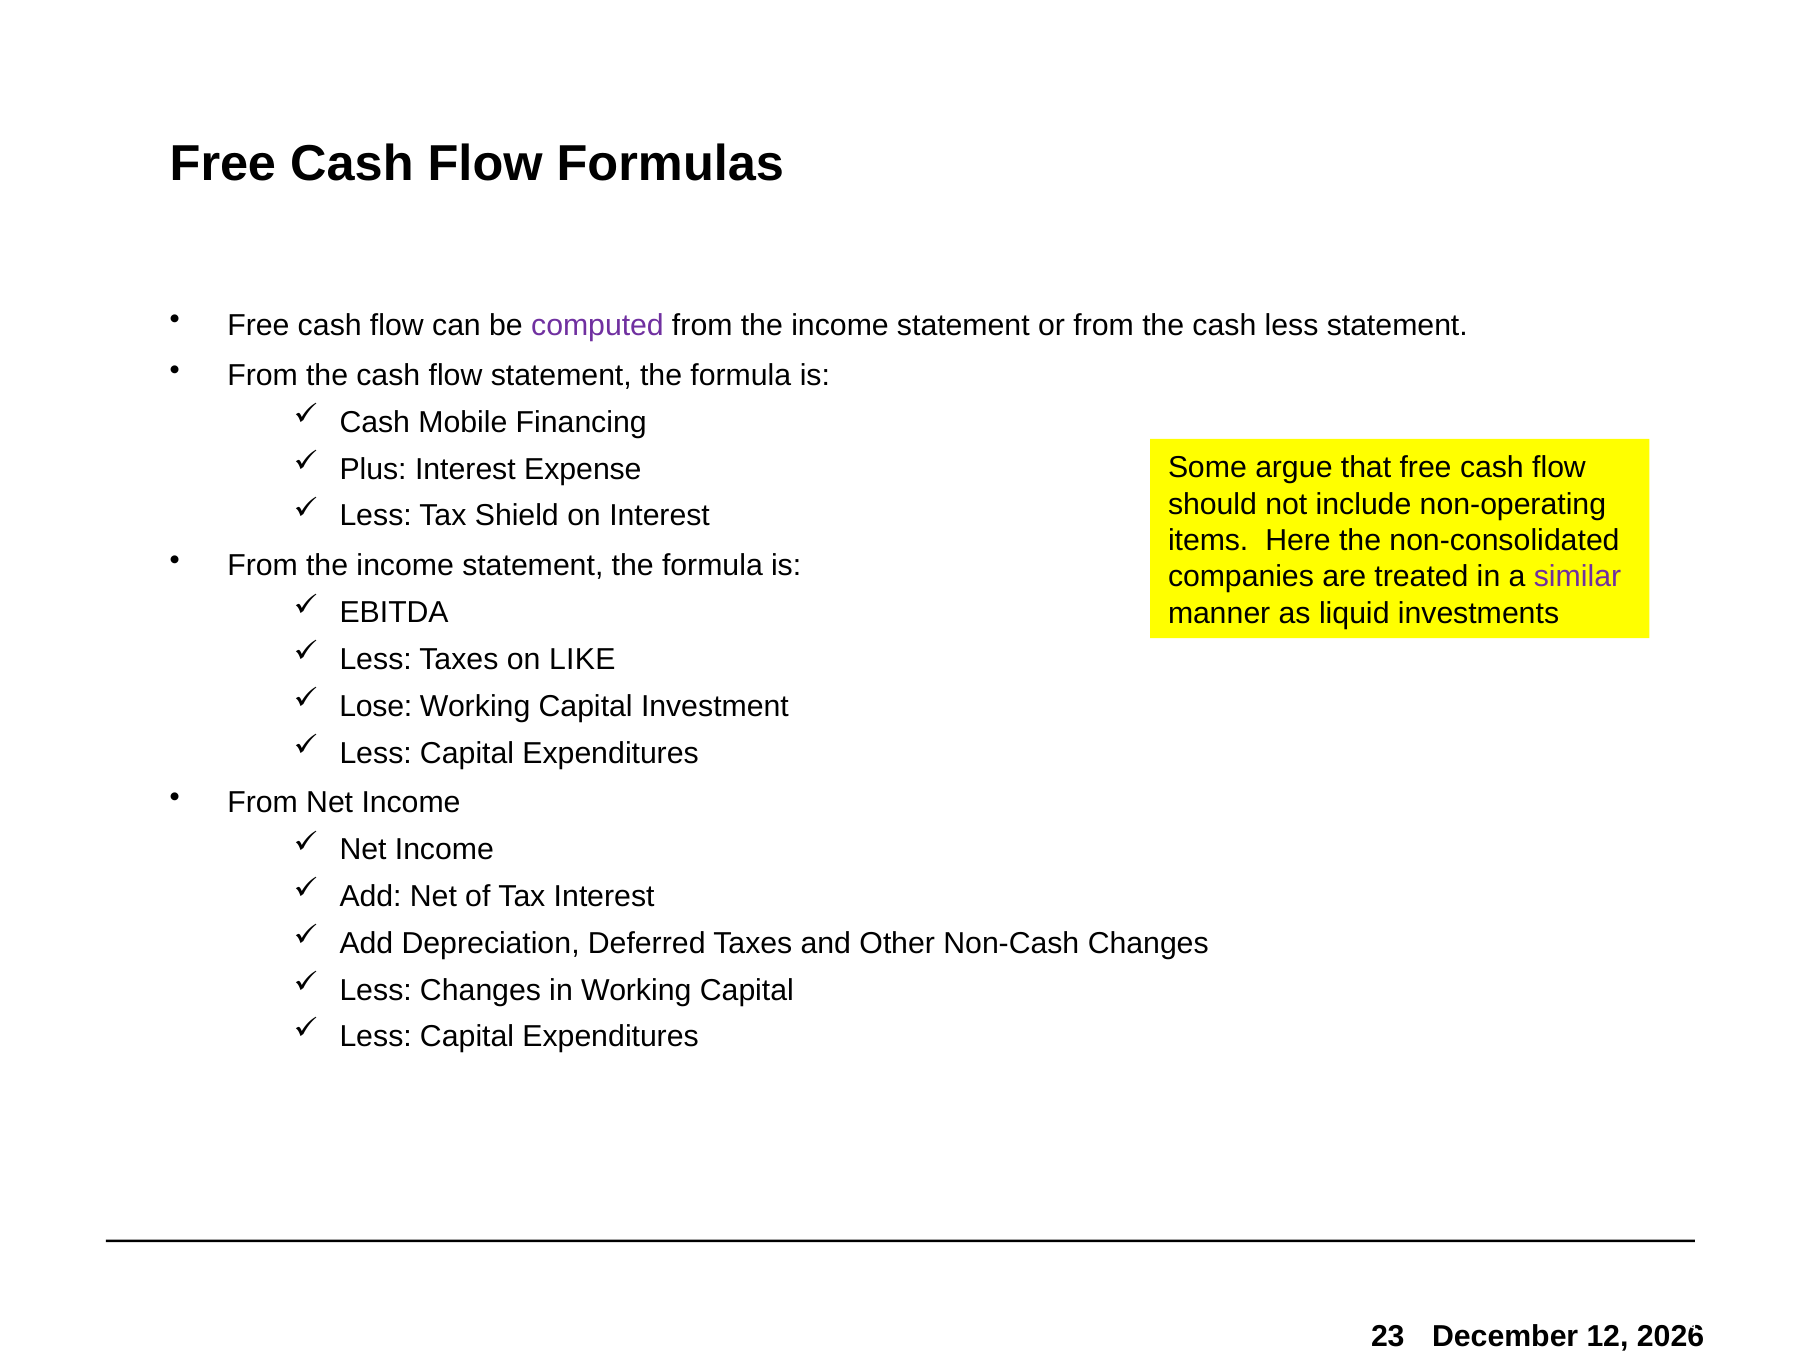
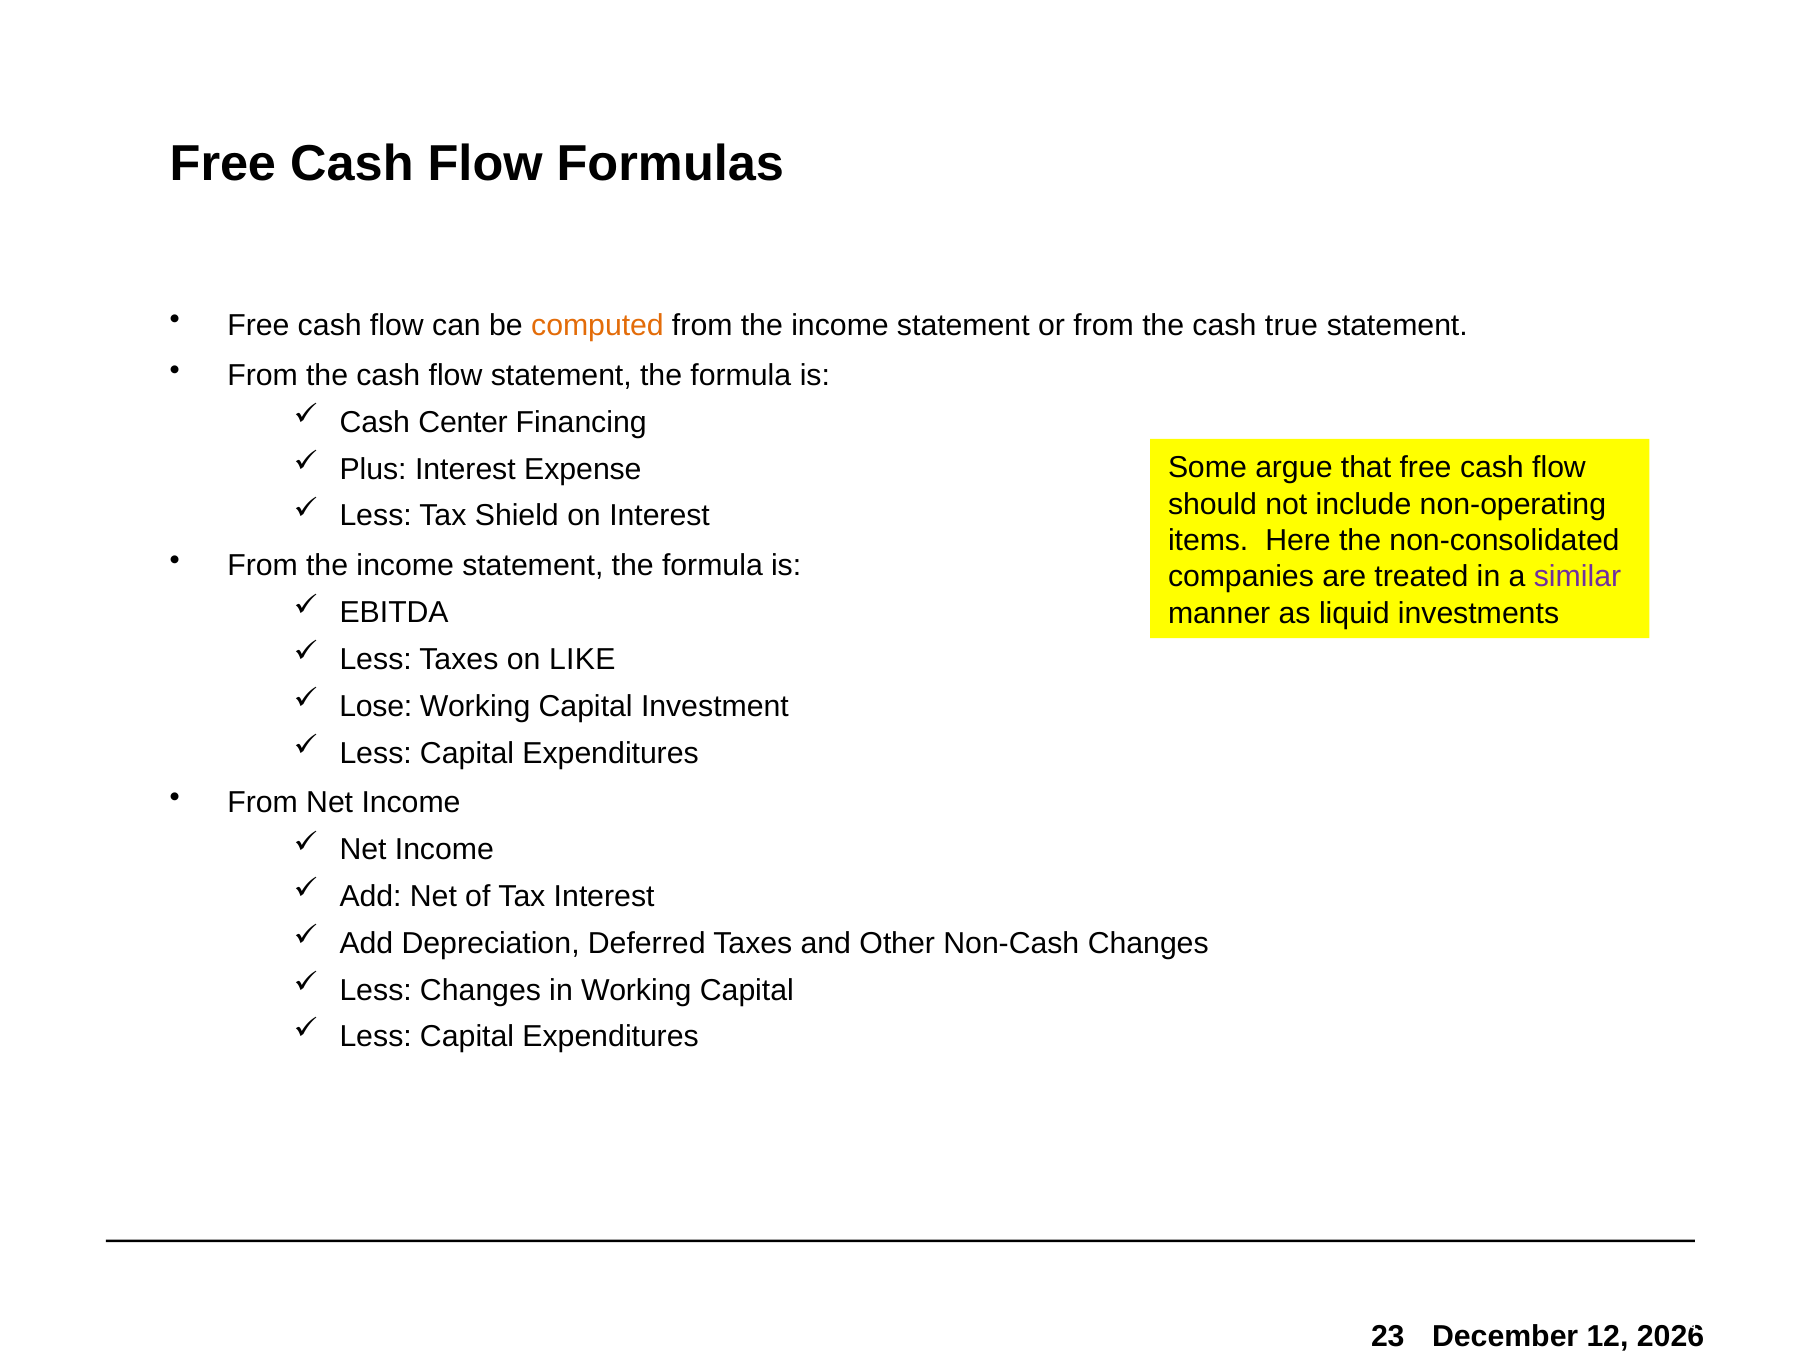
computed colour: purple -> orange
cash less: less -> true
Mobile: Mobile -> Center
